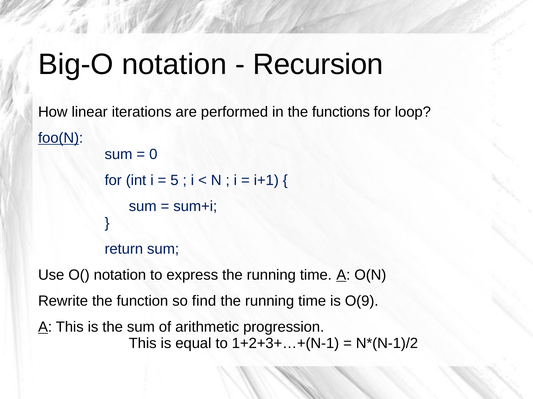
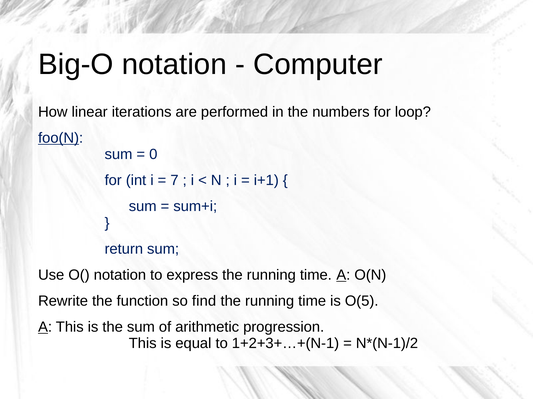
Recursion: Recursion -> Computer
functions: functions -> numbers
5: 5 -> 7
O(9: O(9 -> O(5
